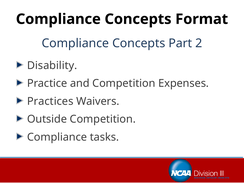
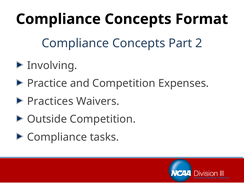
Disability: Disability -> Involving
